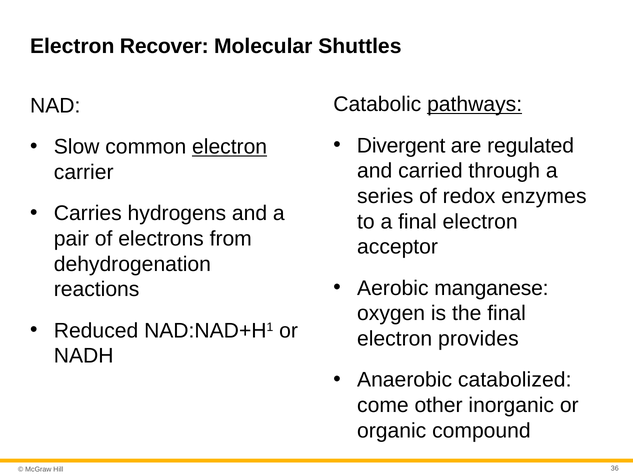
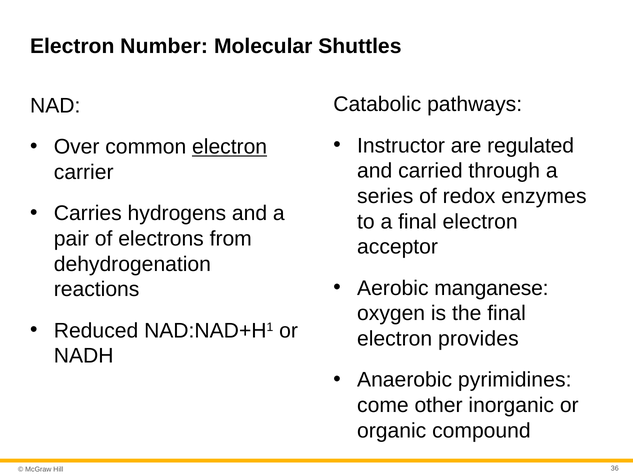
Recover: Recover -> Number
pathways underline: present -> none
Divergent: Divergent -> Instructor
Slow: Slow -> Over
catabolized: catabolized -> pyrimidines
